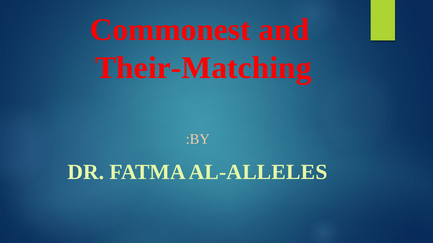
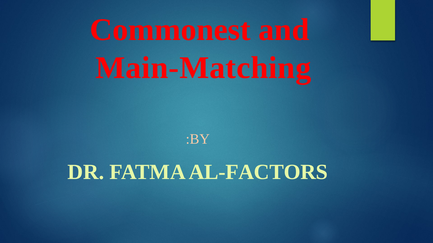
Their-Matching: Their-Matching -> Main-Matching
AL-ALLELES: AL-ALLELES -> AL-FACTORS
